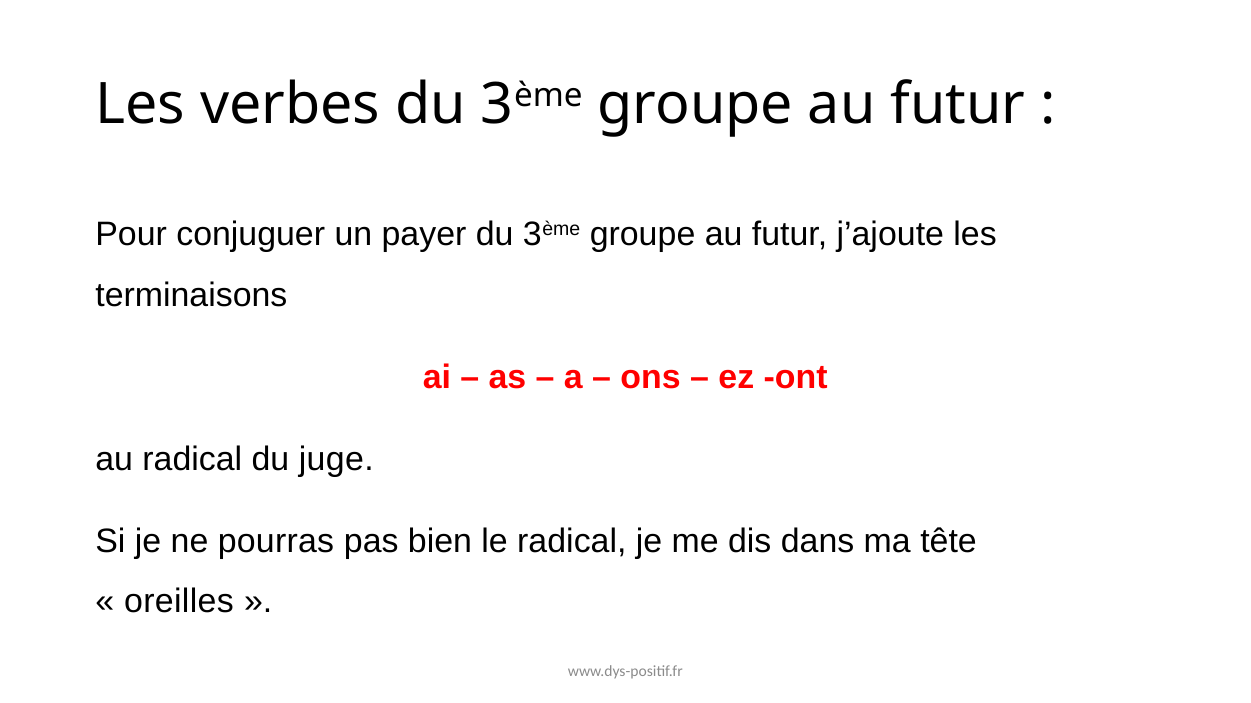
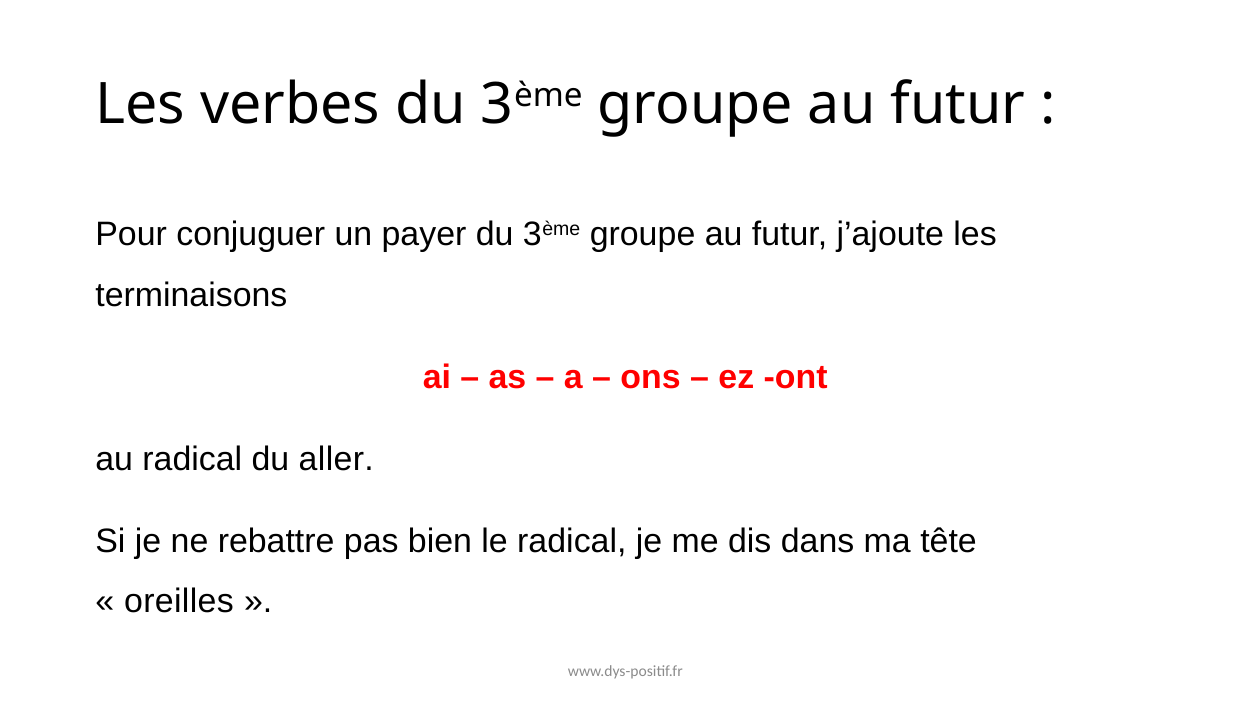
juge: juge -> aller
pourras: pourras -> rebattre
